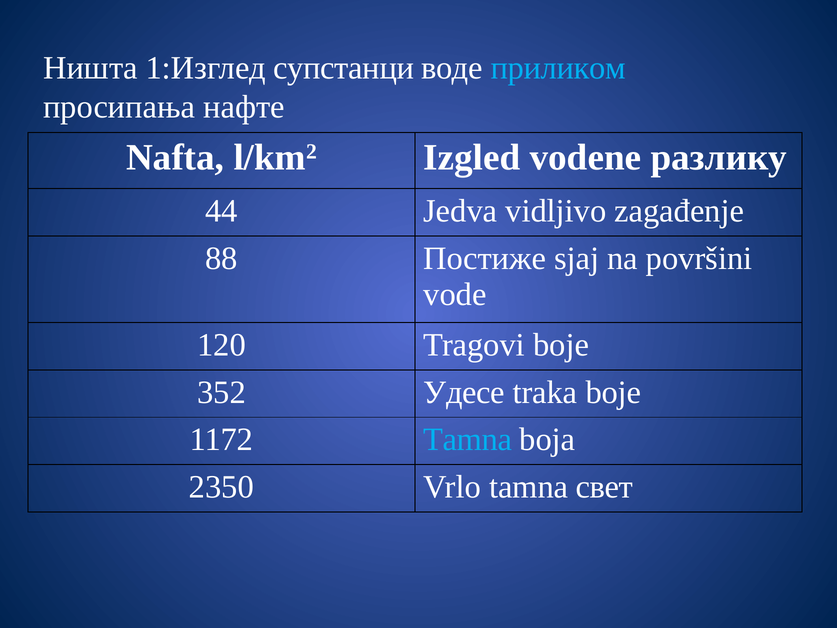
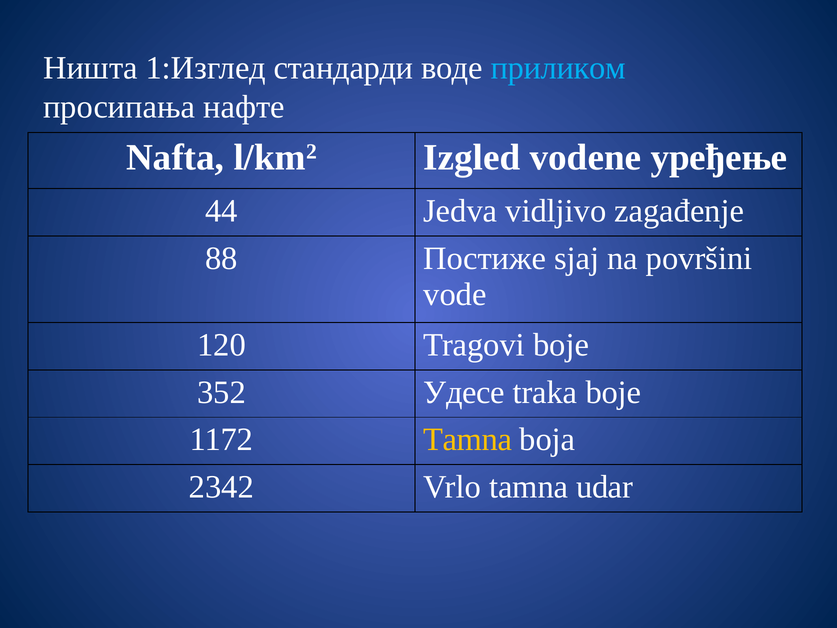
супстанци: супстанци -> стандарди
разлику: разлику -> уређење
Tamna at (467, 440) colour: light blue -> yellow
2350: 2350 -> 2342
свет: свет -> udar
